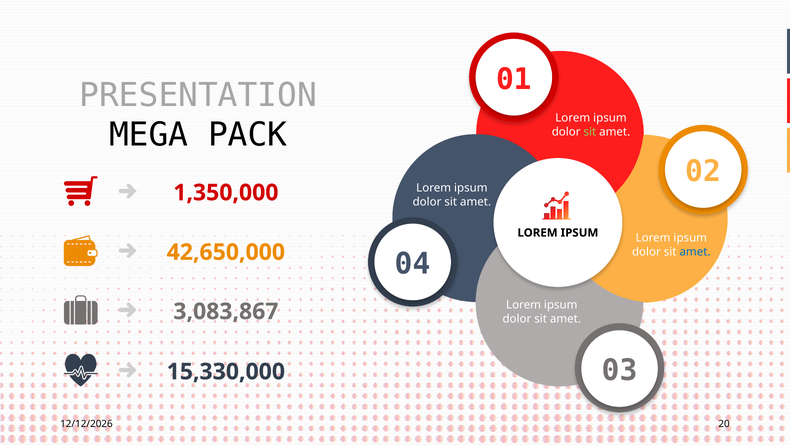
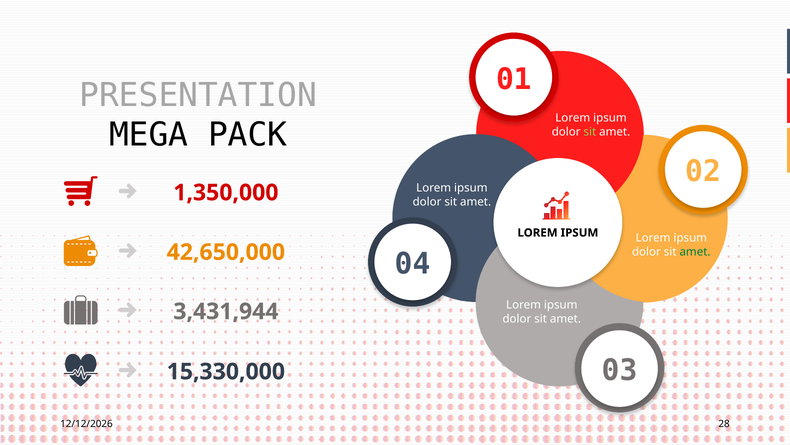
amet at (695, 252) colour: blue -> green
3,083,867: 3,083,867 -> 3,431,944
20: 20 -> 28
